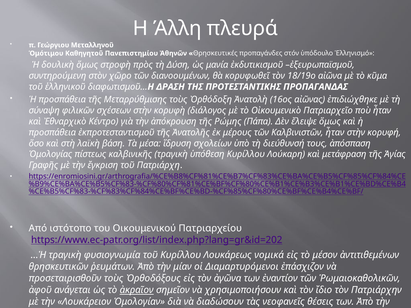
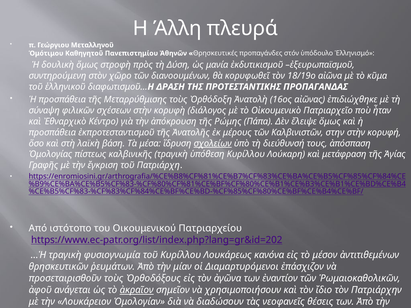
Καλβινιστῶν ἦταν: ἦταν -> στην
σχολείων underline: none -> present
νομικά: νομικά -> κανόνα
